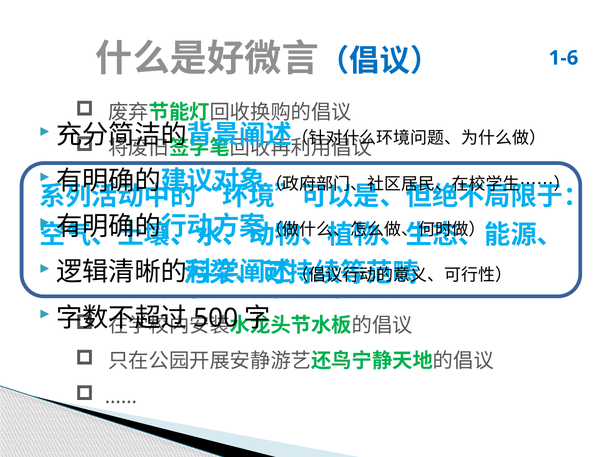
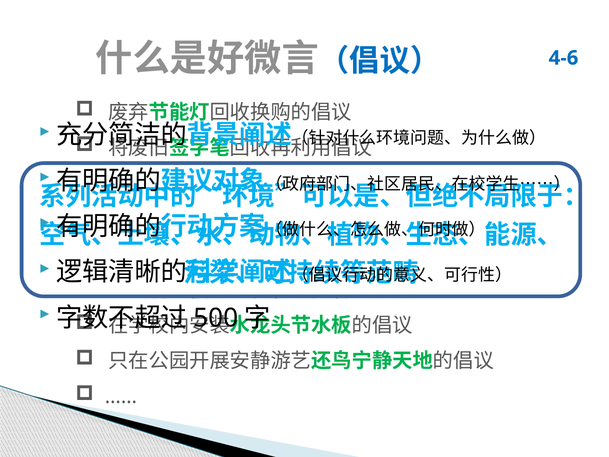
1-6: 1-6 -> 4-6
